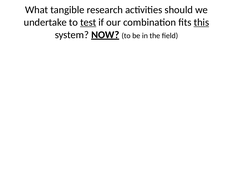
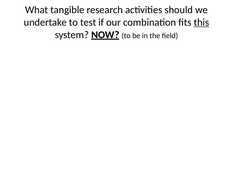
test underline: present -> none
